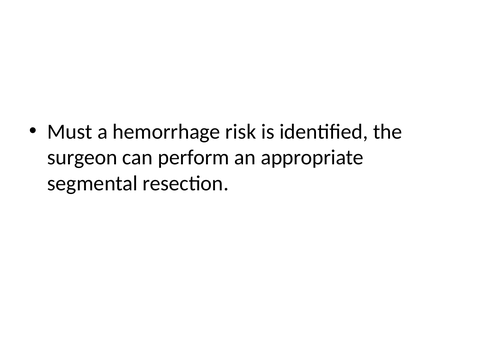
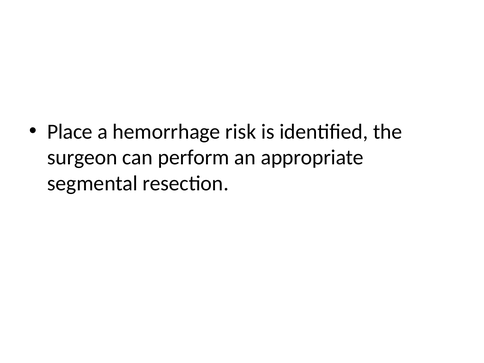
Must: Must -> Place
